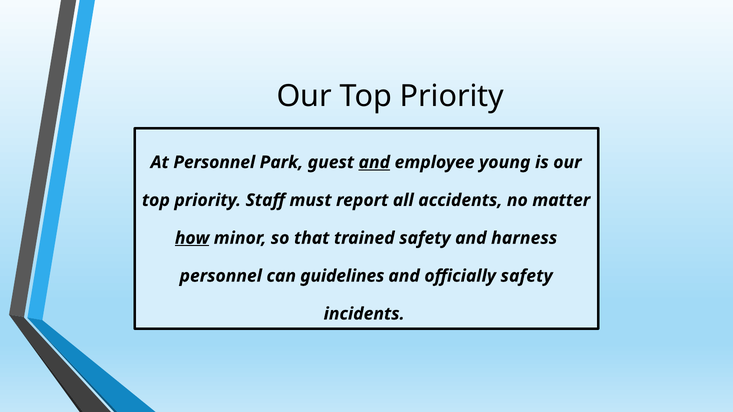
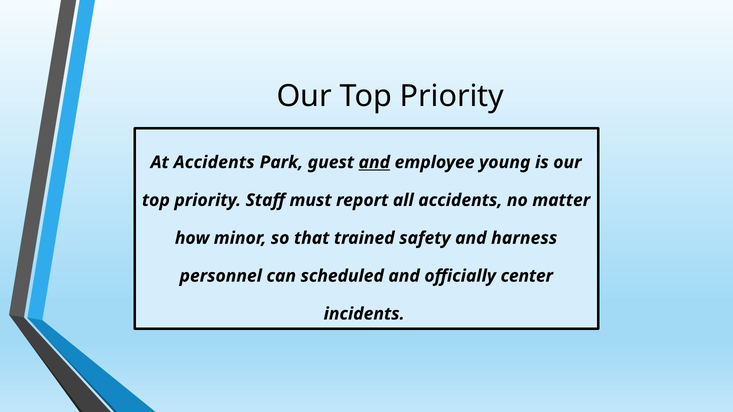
At Personnel: Personnel -> Accidents
how underline: present -> none
guidelines: guidelines -> scheduled
officially safety: safety -> center
